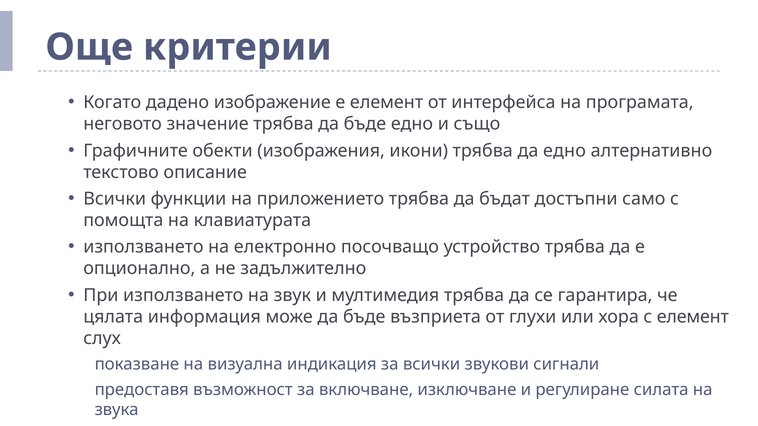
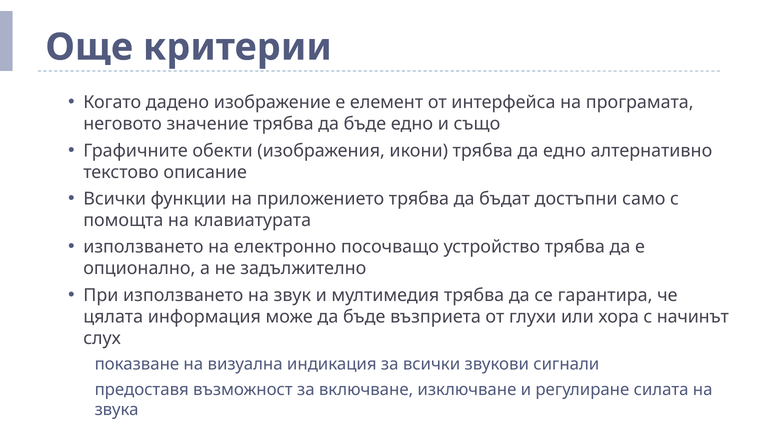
с елемент: елемент -> начинът
